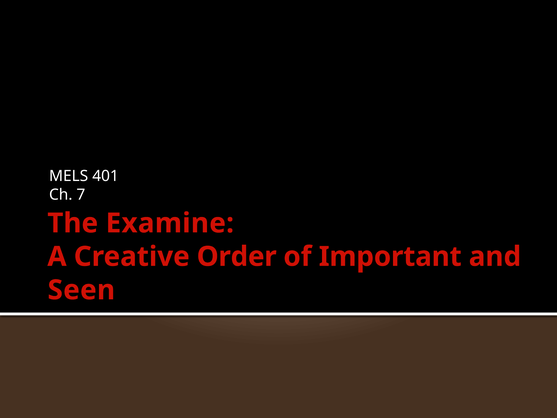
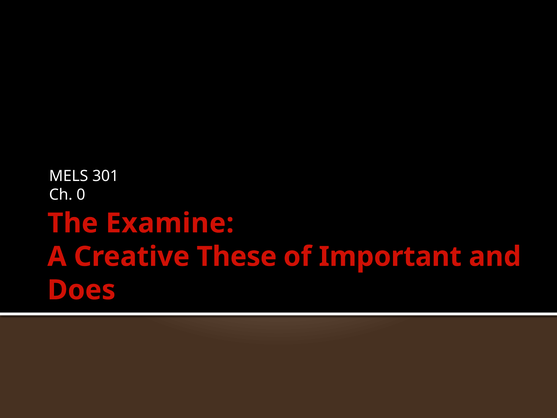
401: 401 -> 301
7: 7 -> 0
Order: Order -> These
Seen: Seen -> Does
